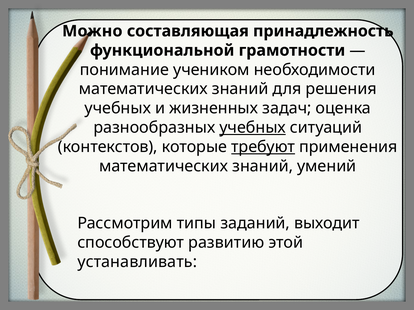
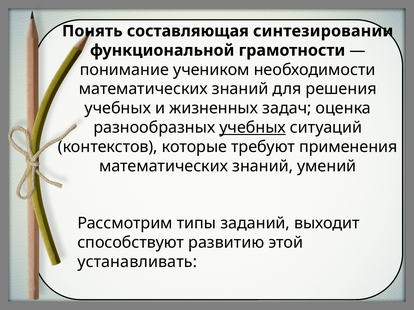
Можно: Можно -> Понять
принадлежность: принадлежность -> синтезировании
требуют underline: present -> none
